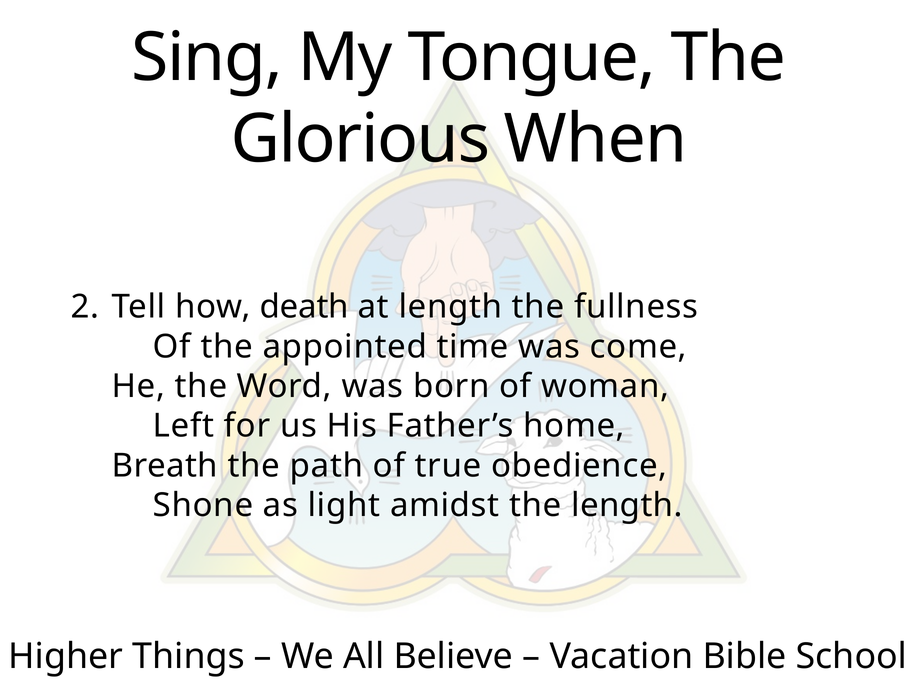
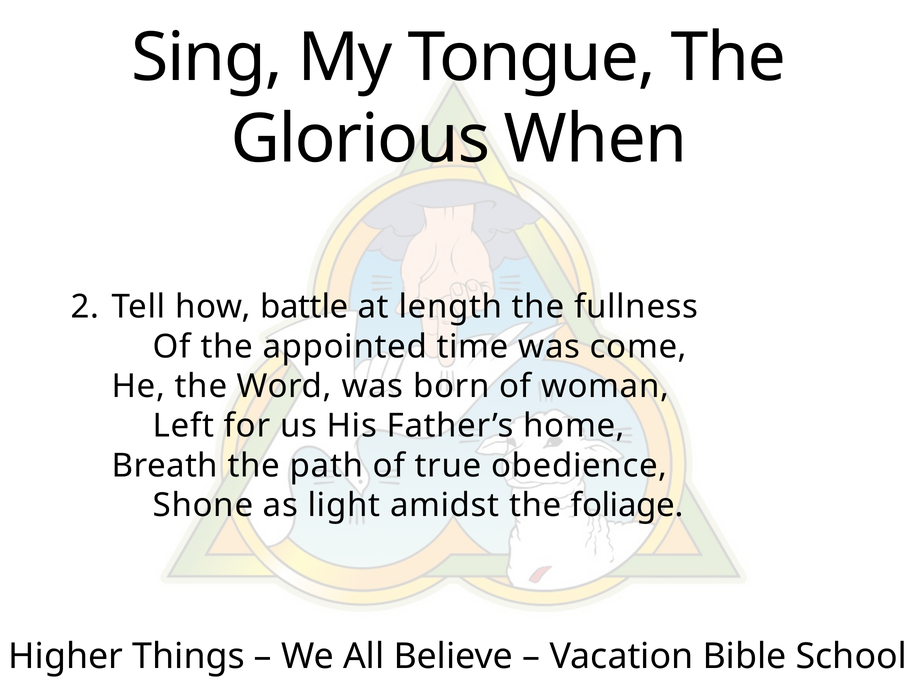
death: death -> battle
the length: length -> foliage
